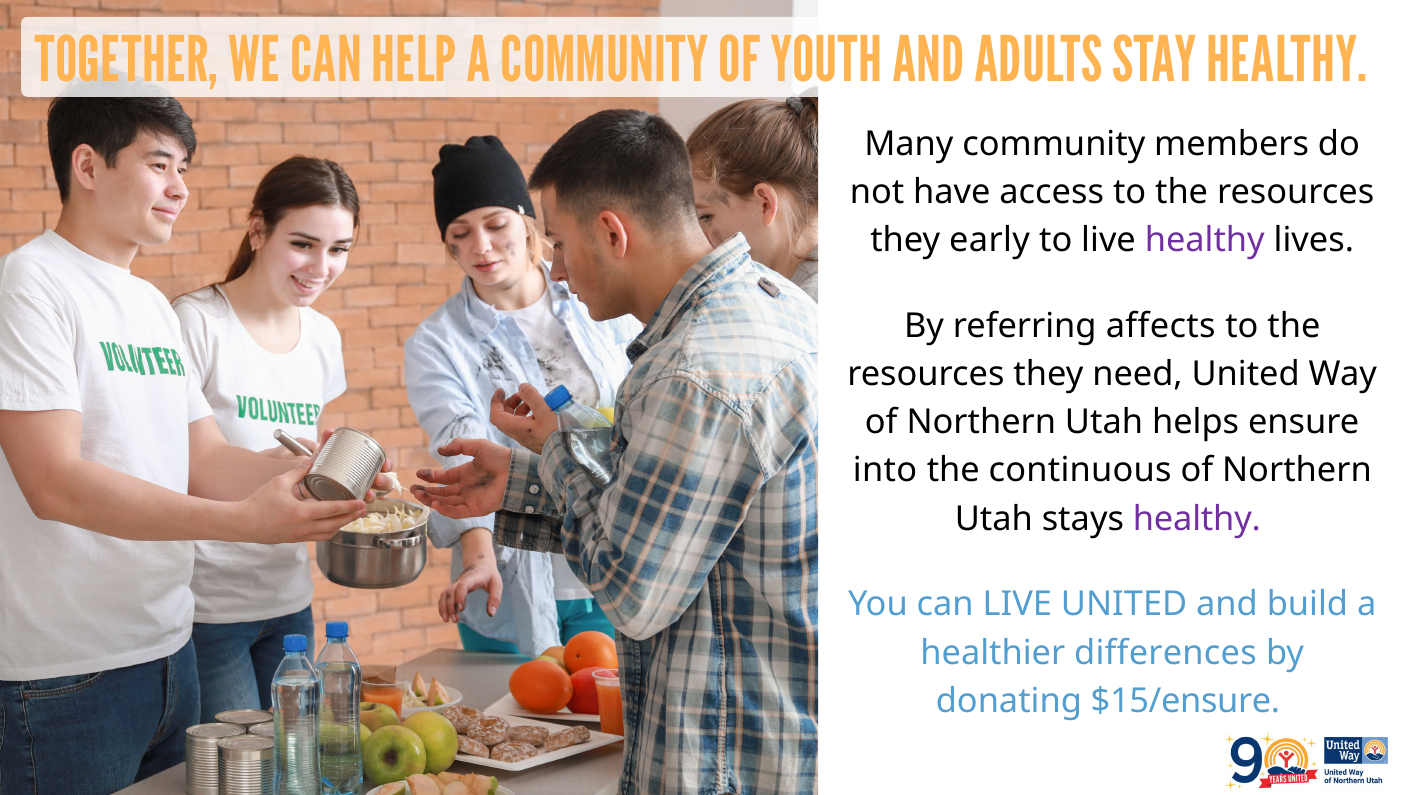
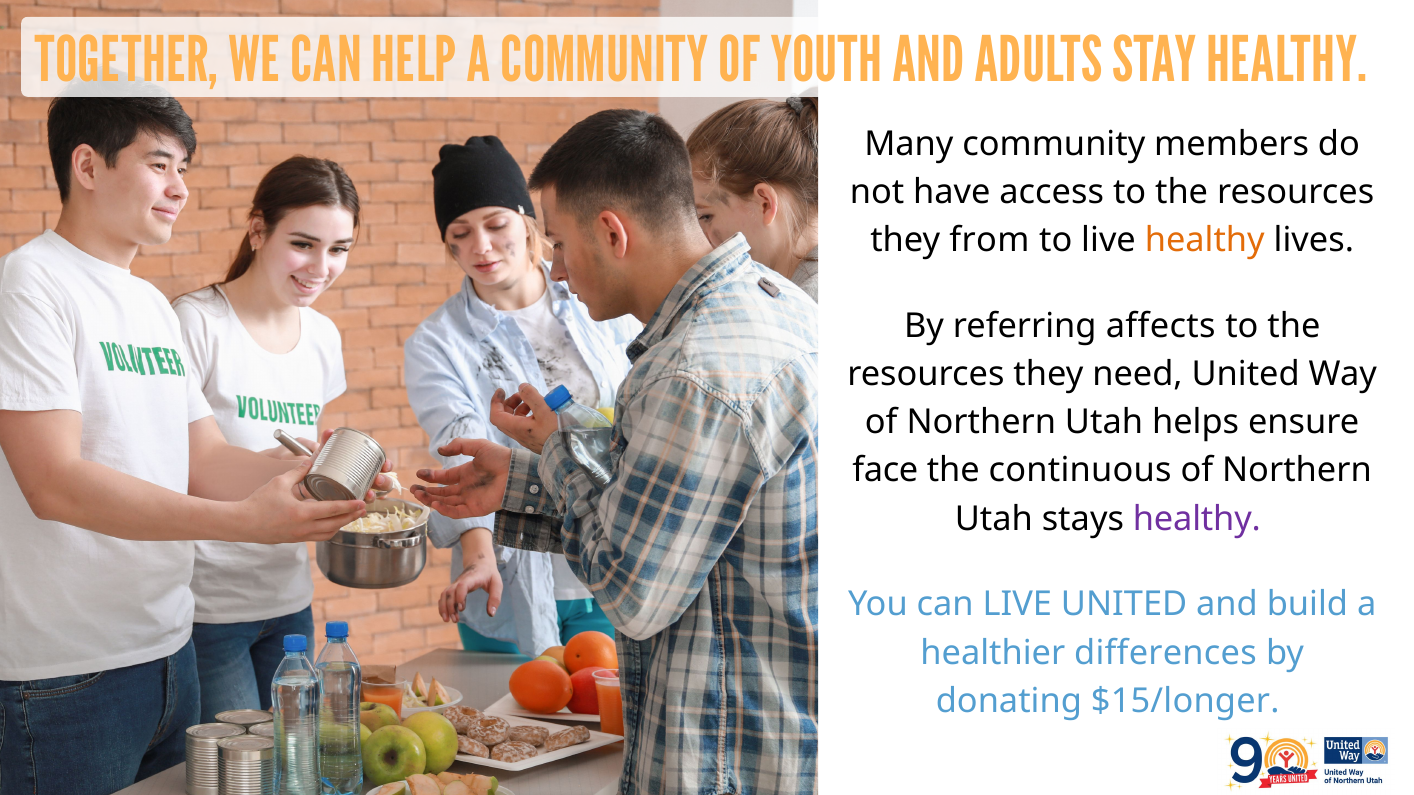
early: early -> from
healthy at (1205, 241) colour: purple -> orange
into: into -> face
$15/ensure: $15/ensure -> $15/longer
